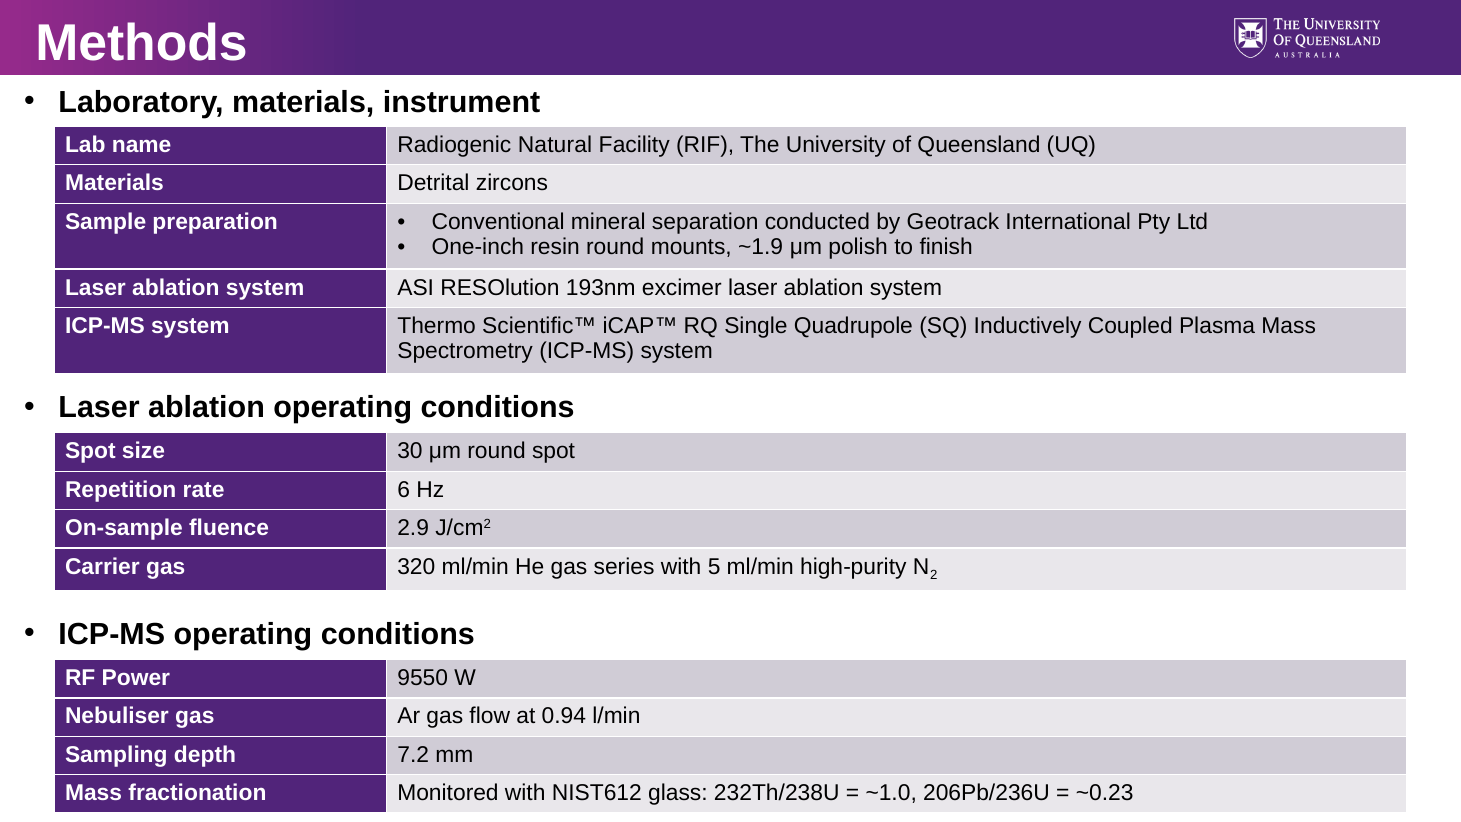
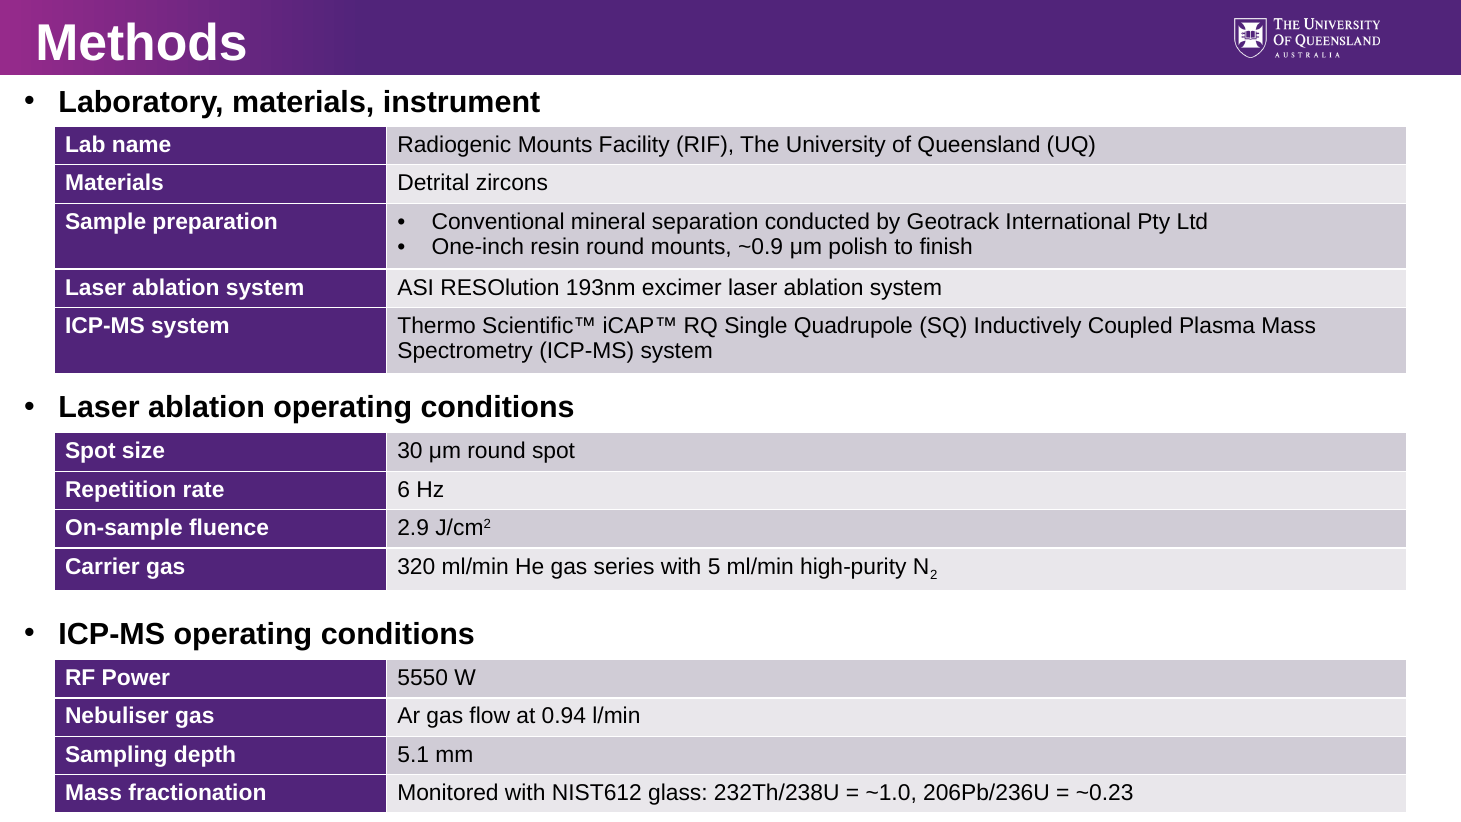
Radiogenic Natural: Natural -> Mounts
~1.9: ~1.9 -> ~0.9
9550: 9550 -> 5550
7.2: 7.2 -> 5.1
